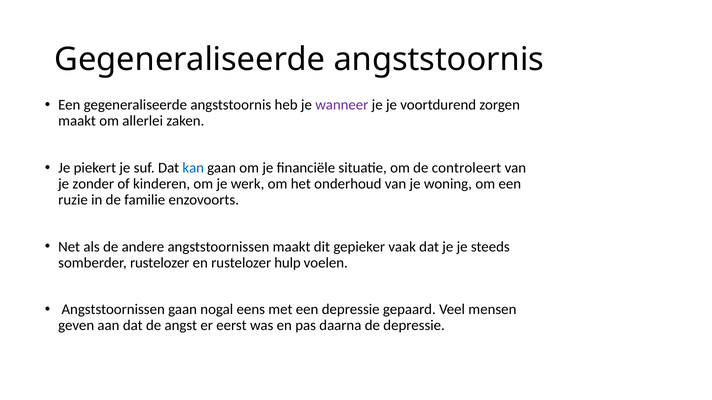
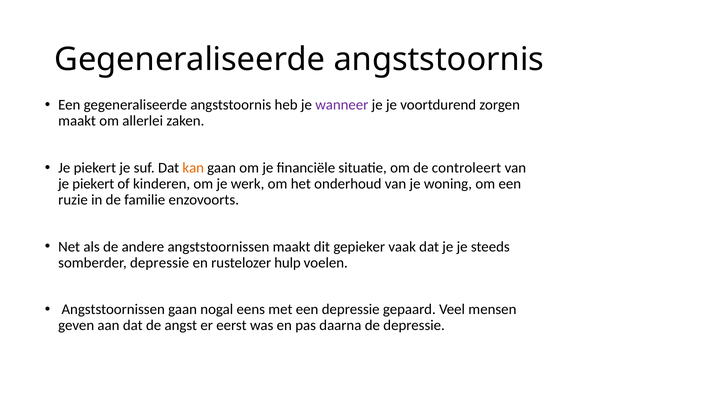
kan colour: blue -> orange
zonder at (93, 184): zonder -> piekert
somberder rustelozer: rustelozer -> depressie
